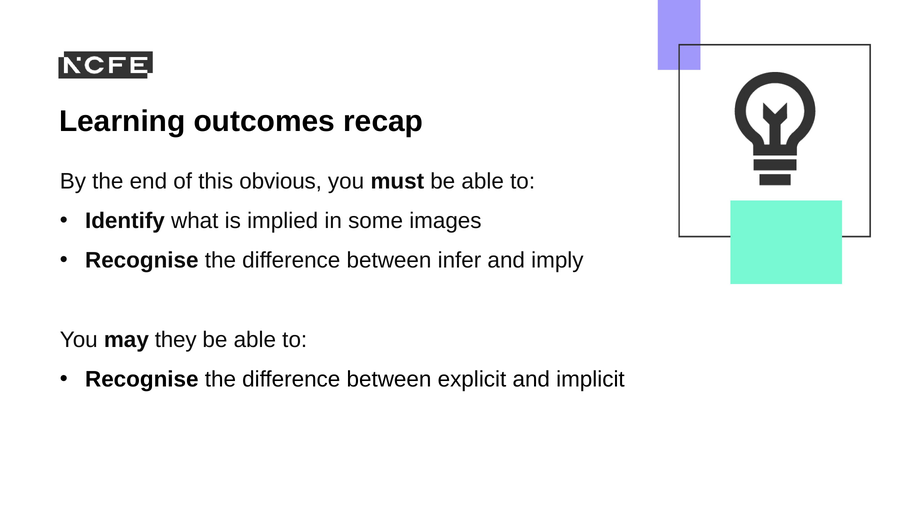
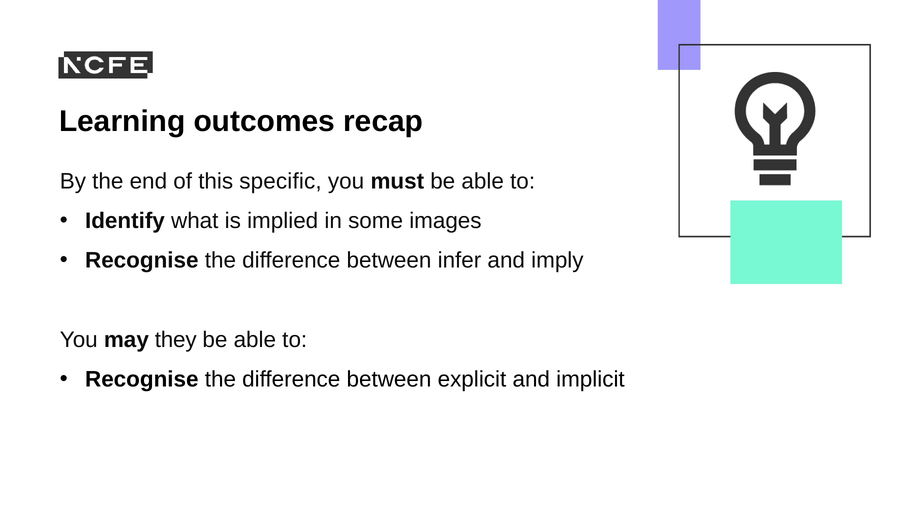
obvious: obvious -> specific
